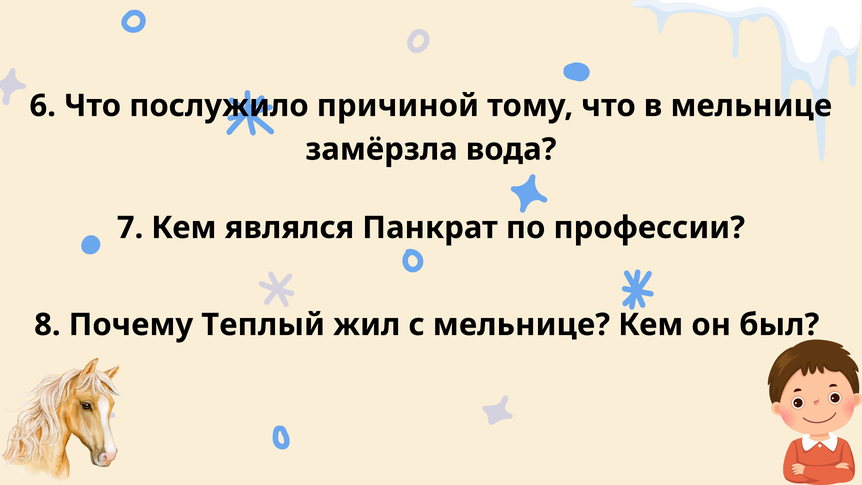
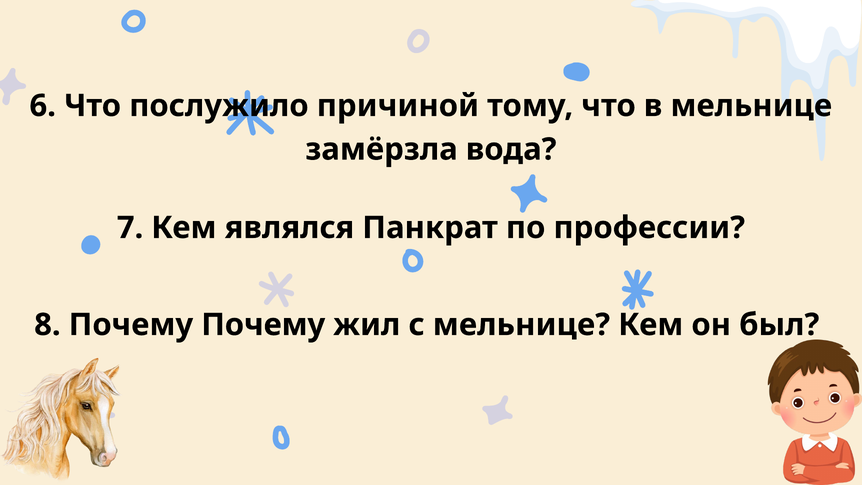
Почему Теплый: Теплый -> Почему
